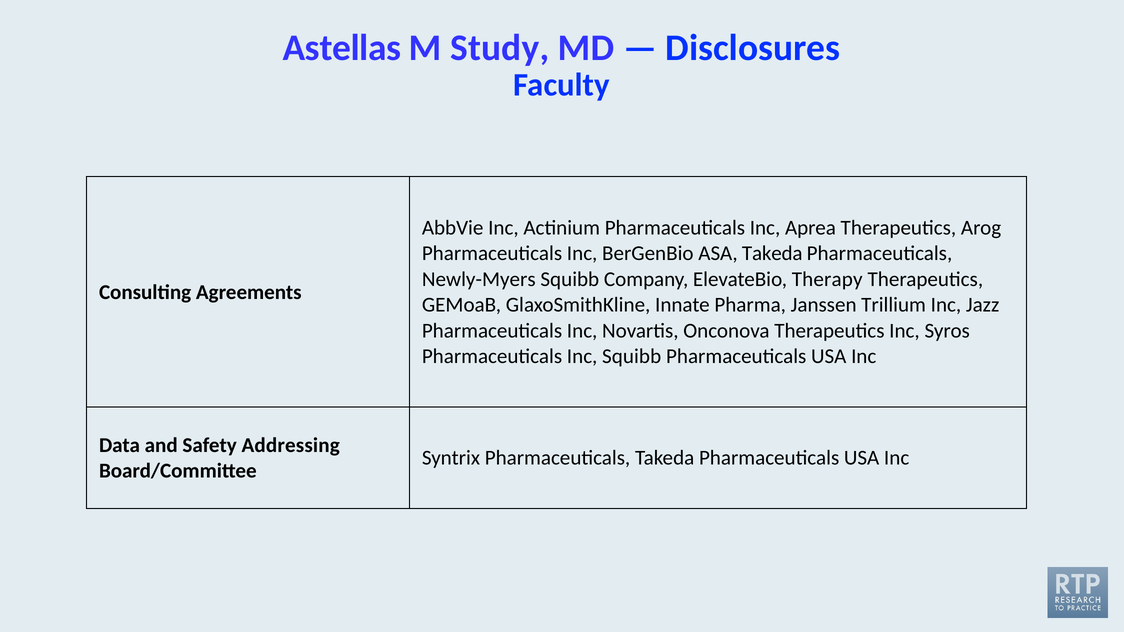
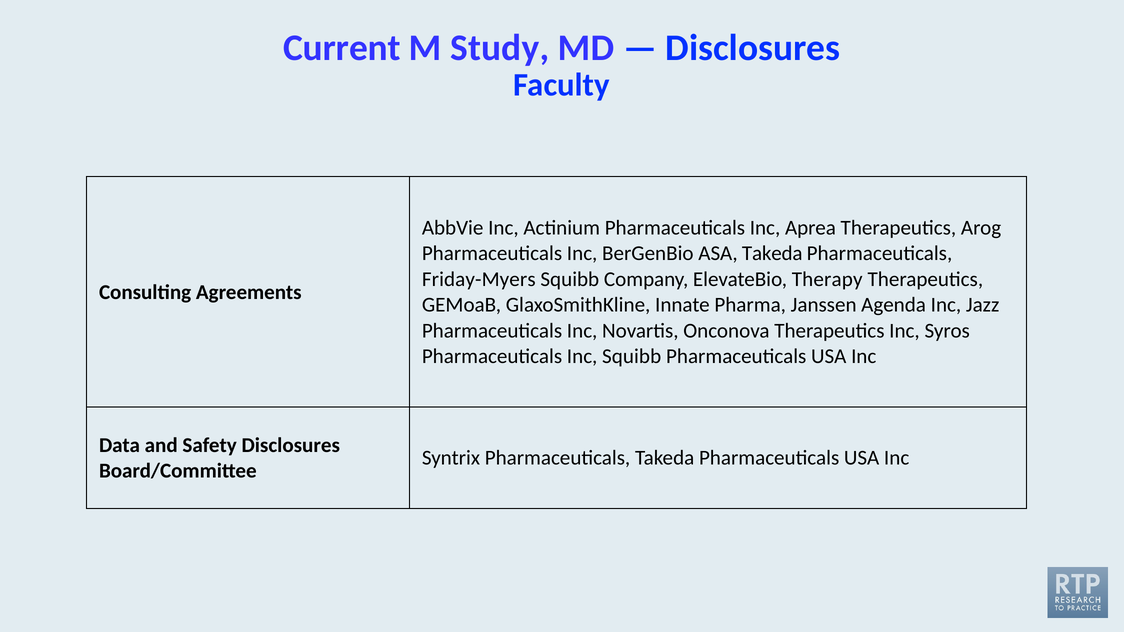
Astellas: Astellas -> Current
Newly-Myers: Newly-Myers -> Friday-Myers
Trillium: Trillium -> Agenda
Safety Addressing: Addressing -> Disclosures
